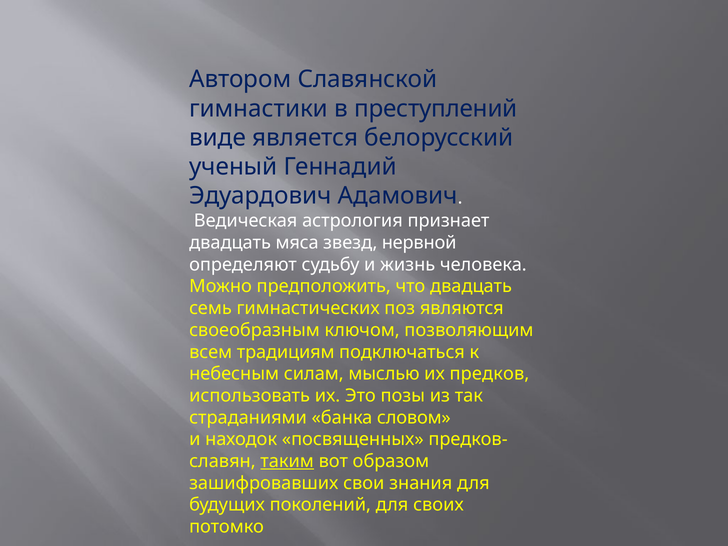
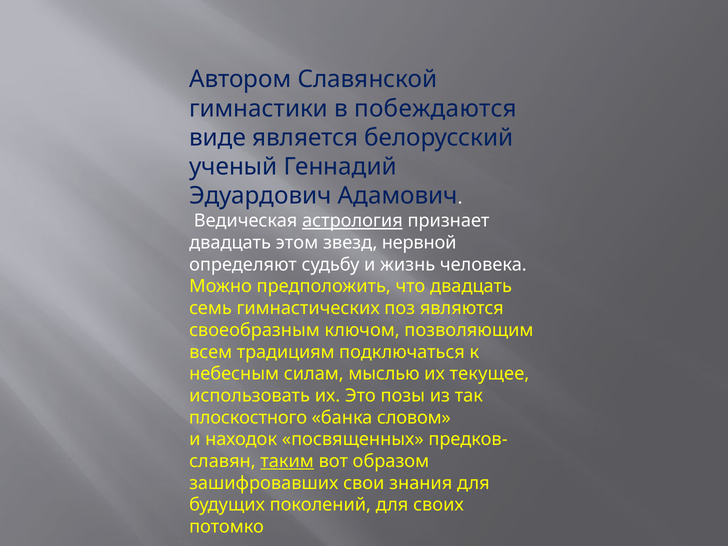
преступлений: преступлений -> побеждаются
астрология underline: none -> present
мяса: мяса -> этом
предков: предков -> текущее
страданиями: страданиями -> плоскостного
